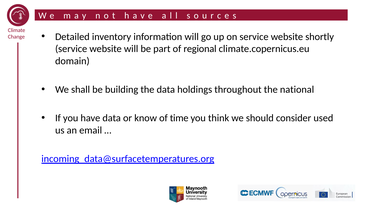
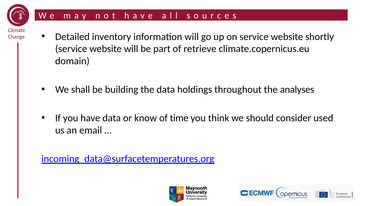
regional: regional -> retrieve
national: national -> analyses
